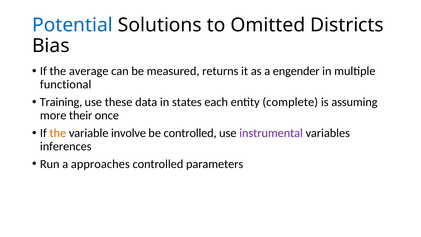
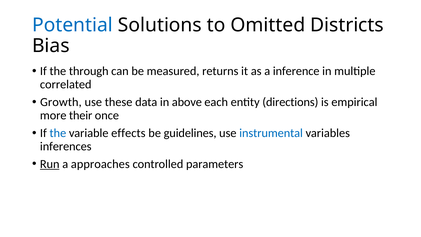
average: average -> through
engender: engender -> inference
functional: functional -> correlated
Training: Training -> Growth
states: states -> above
complete: complete -> directions
assuming: assuming -> empirical
the at (58, 133) colour: orange -> blue
involve: involve -> effects
be controlled: controlled -> guidelines
instrumental colour: purple -> blue
Run underline: none -> present
